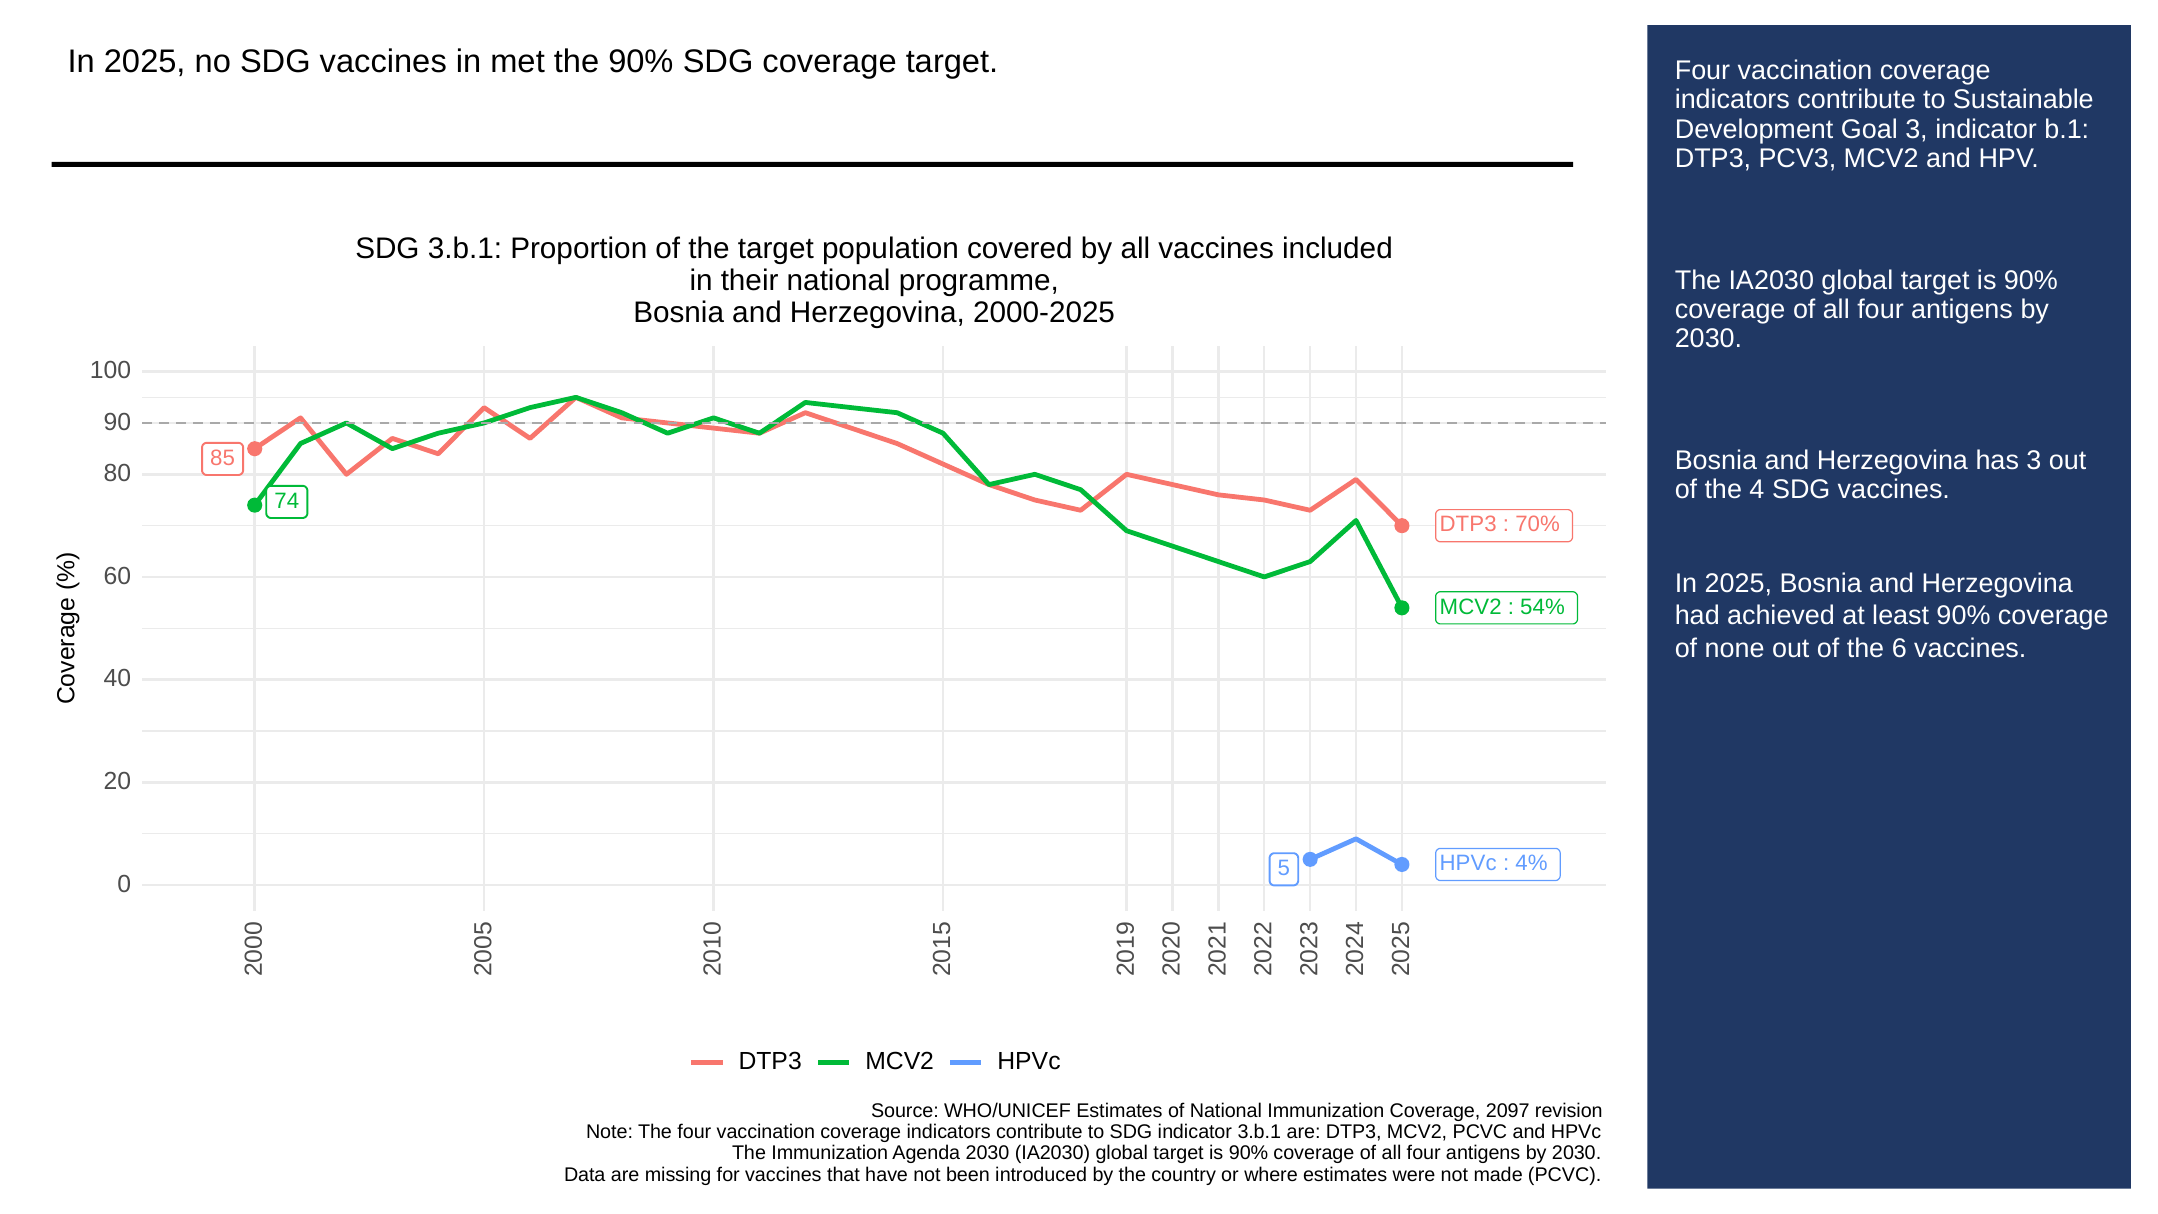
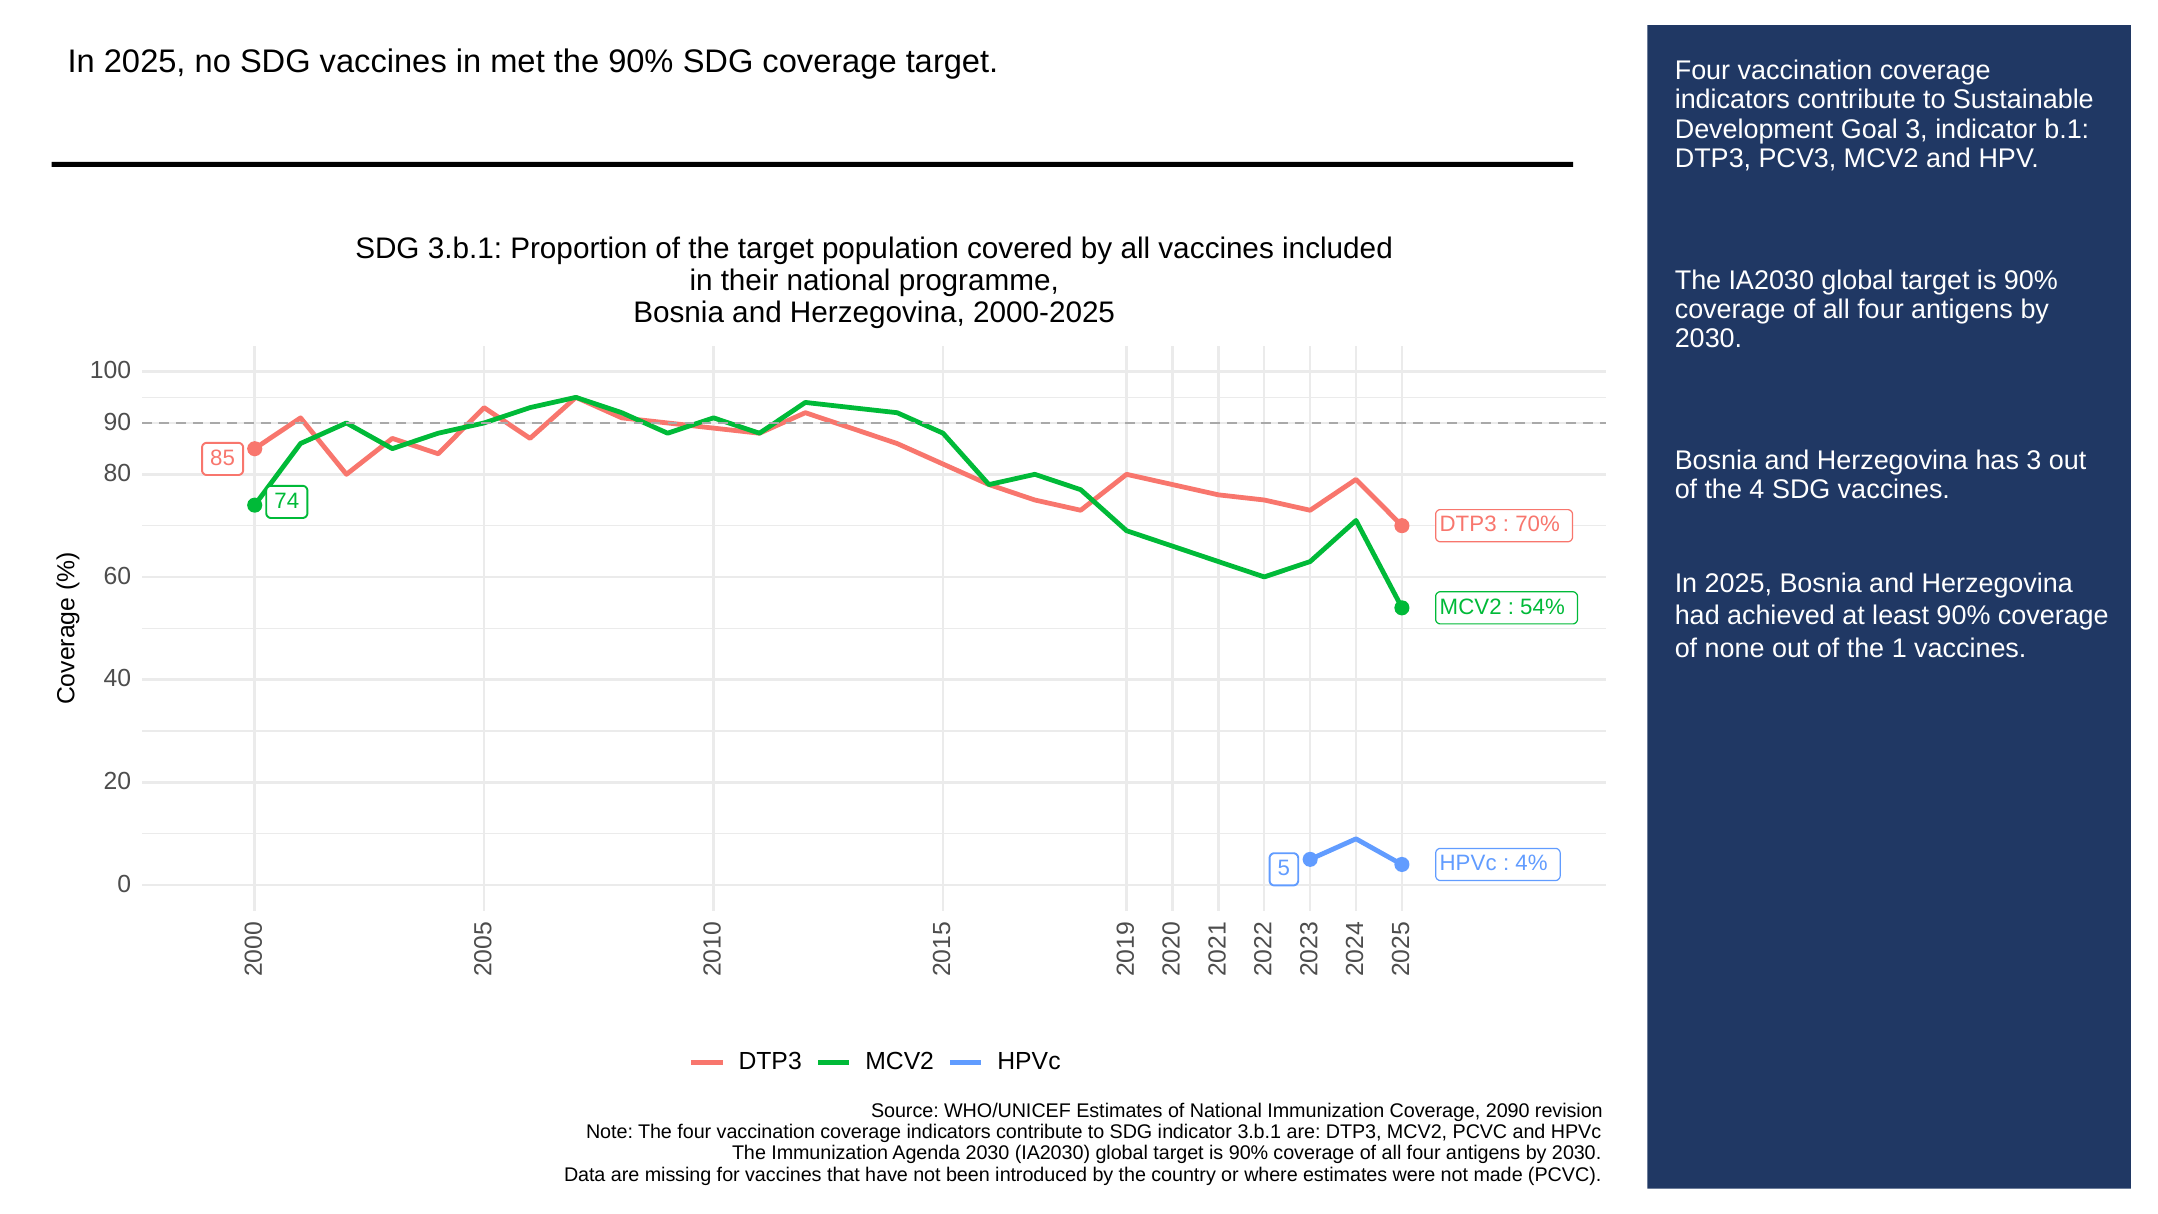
the 6: 6 -> 1
2097: 2097 -> 2090
